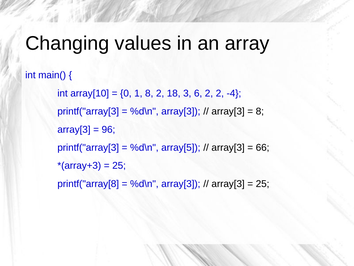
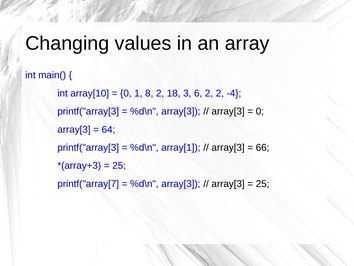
8 at (260, 111): 8 -> 0
96: 96 -> 64
array[5: array[5 -> array[1
printf("array[8: printf("array[8 -> printf("array[7
